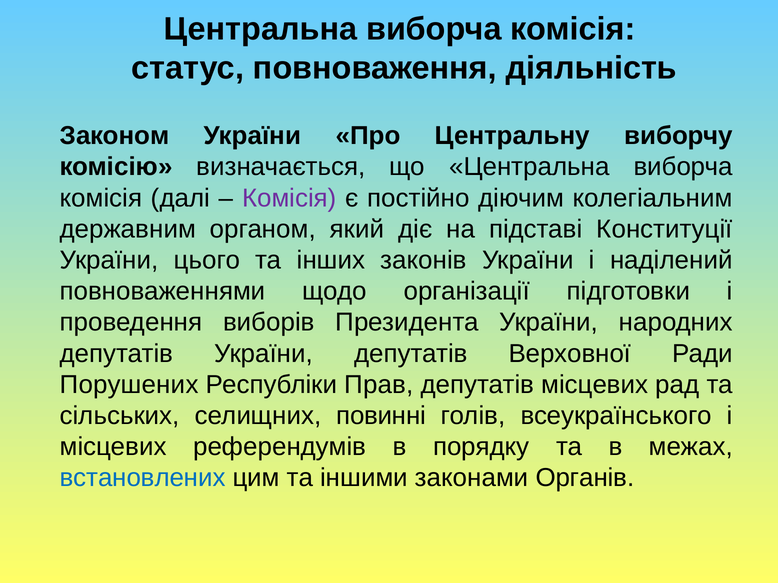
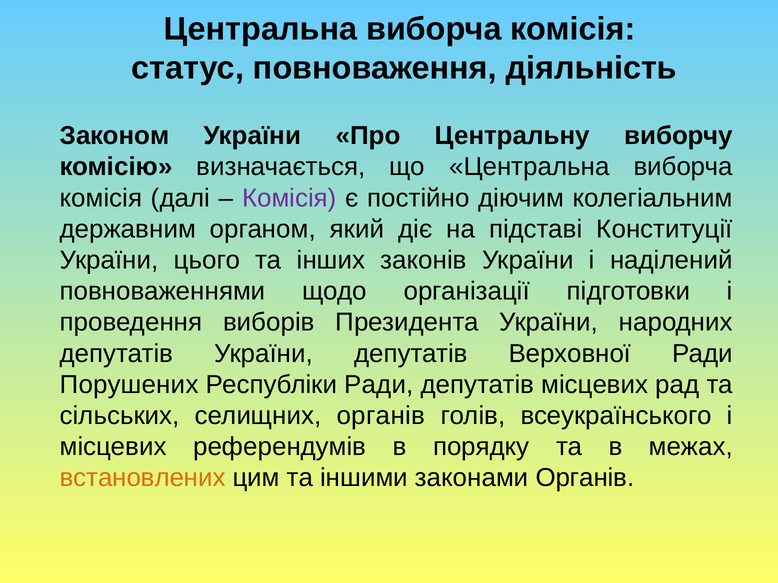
Республіки Прав: Прав -> Ради
селищних повинні: повинні -> органів
встановлених colour: blue -> orange
